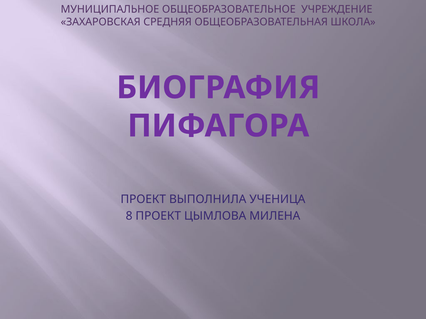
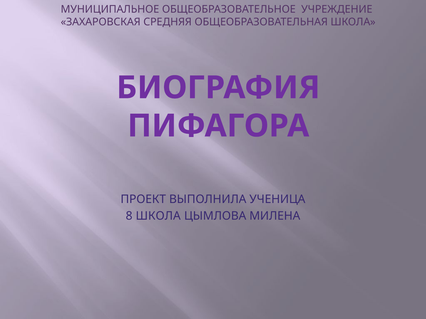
8 ПРОЕКТ: ПРОЕКТ -> ШКОЛА
